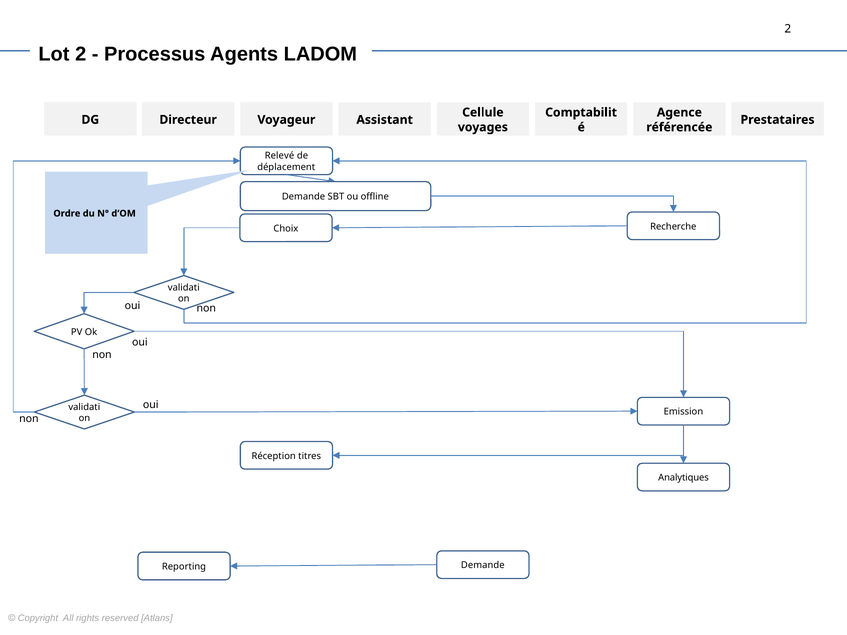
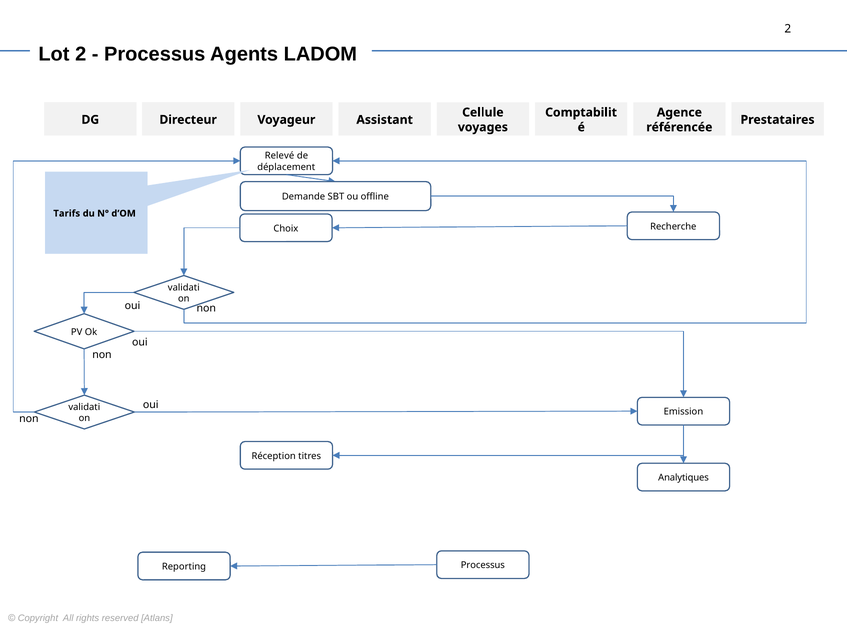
Ordre: Ordre -> Tarifs
Demande at (483, 566): Demande -> Processus
